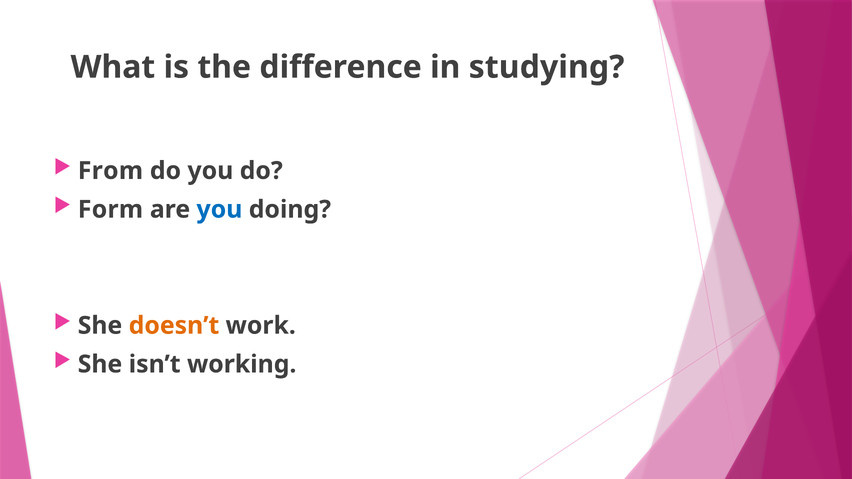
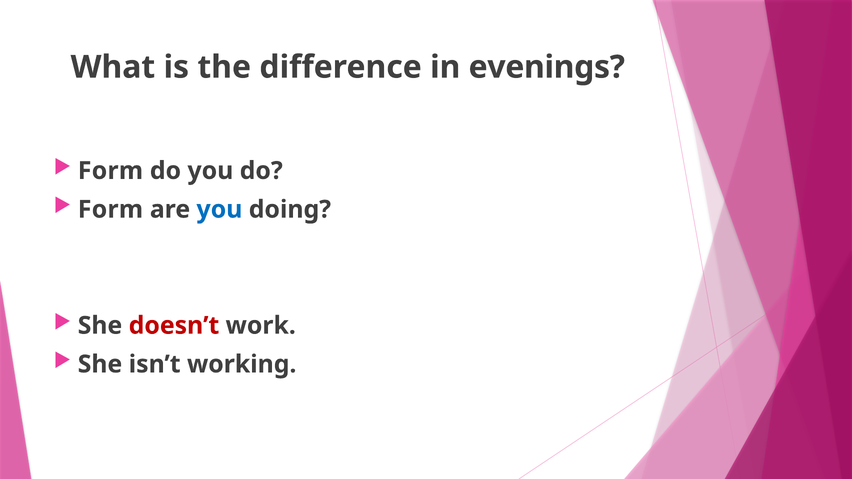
studying: studying -> evenings
From at (110, 171): From -> Form
doesn’t colour: orange -> red
